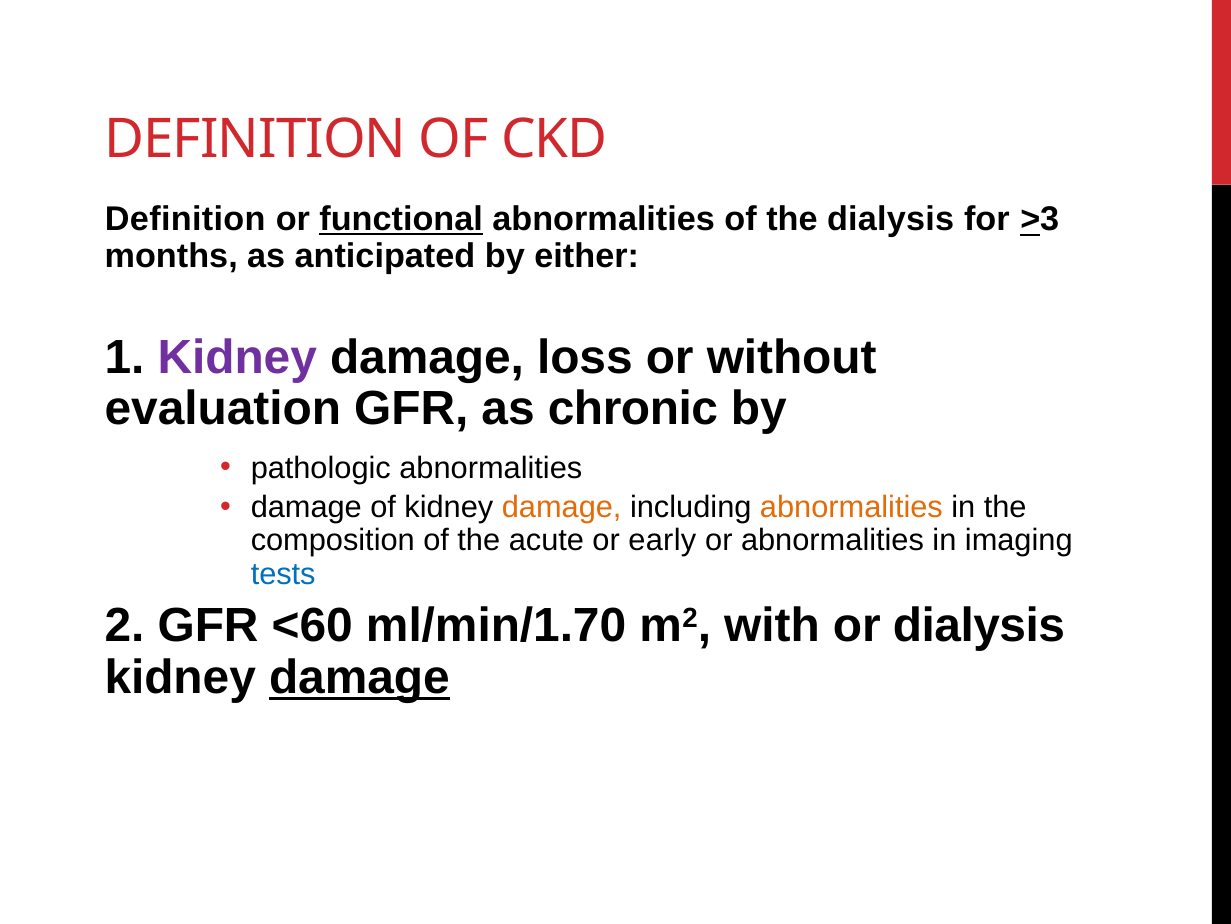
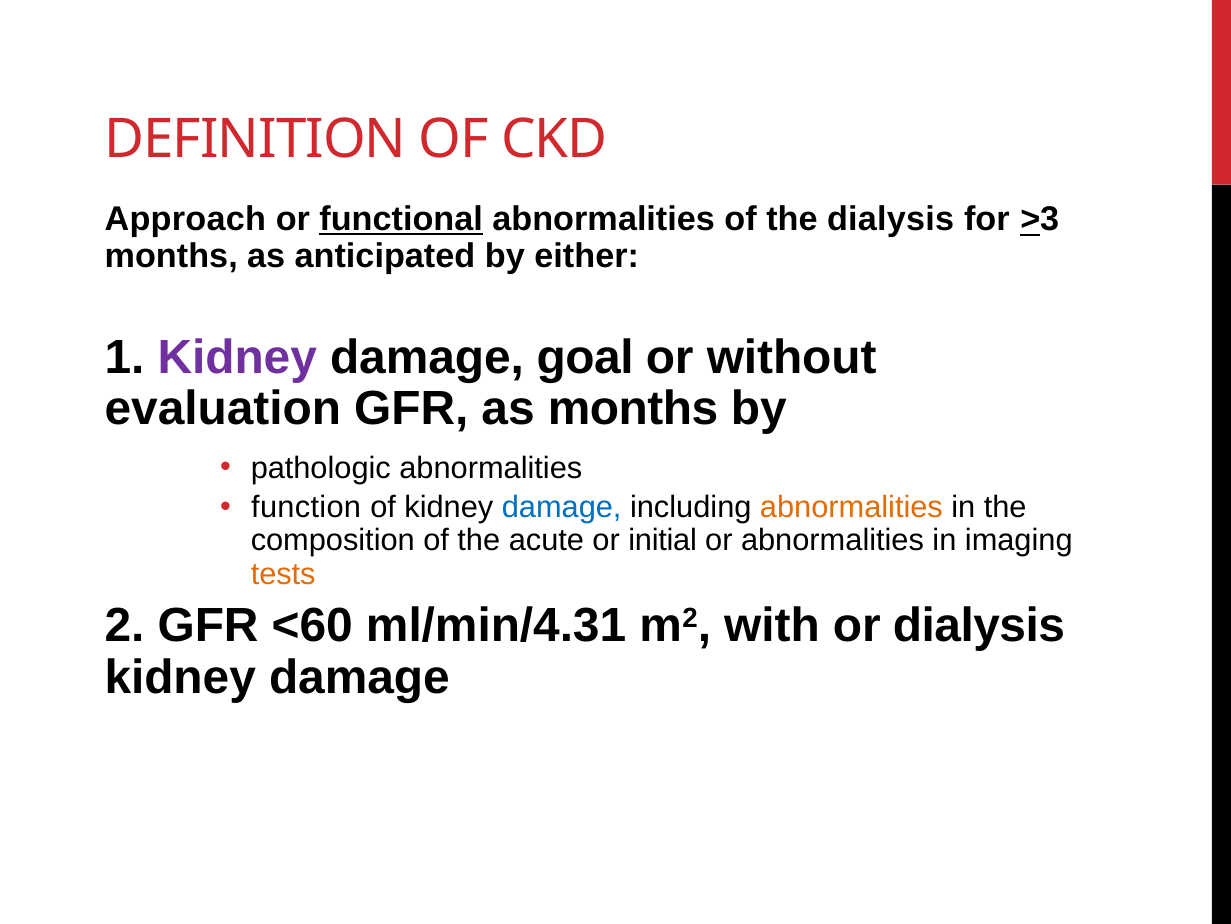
Definition at (185, 219): Definition -> Approach
loss: loss -> goal
as chronic: chronic -> months
damage at (306, 507): damage -> function
damage at (562, 507) colour: orange -> blue
early: early -> initial
tests colour: blue -> orange
ml/min/1.70: ml/min/1.70 -> ml/min/4.31
damage at (359, 677) underline: present -> none
